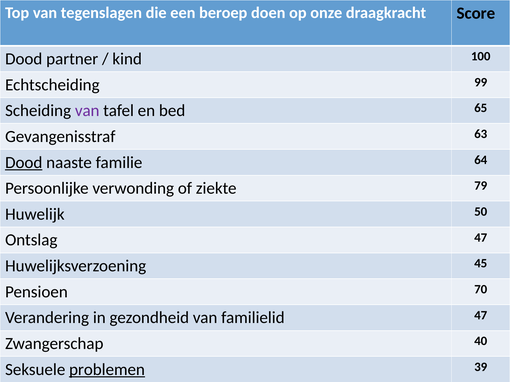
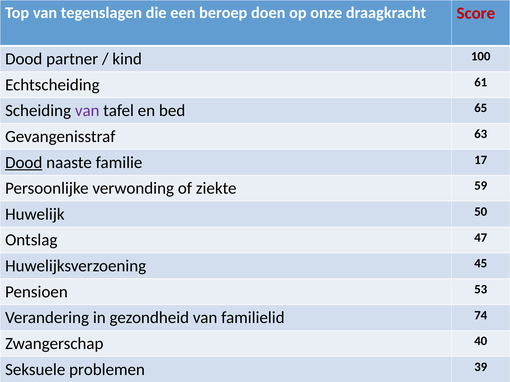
Score colour: black -> red
99: 99 -> 61
64: 64 -> 17
79: 79 -> 59
70: 70 -> 53
familielid 47: 47 -> 74
problemen underline: present -> none
